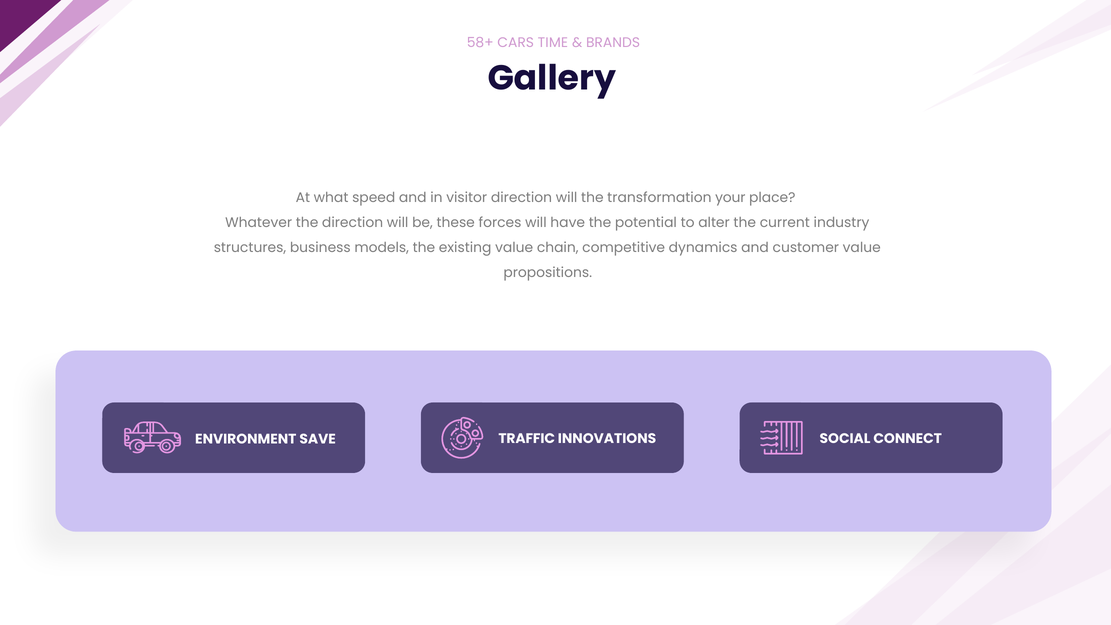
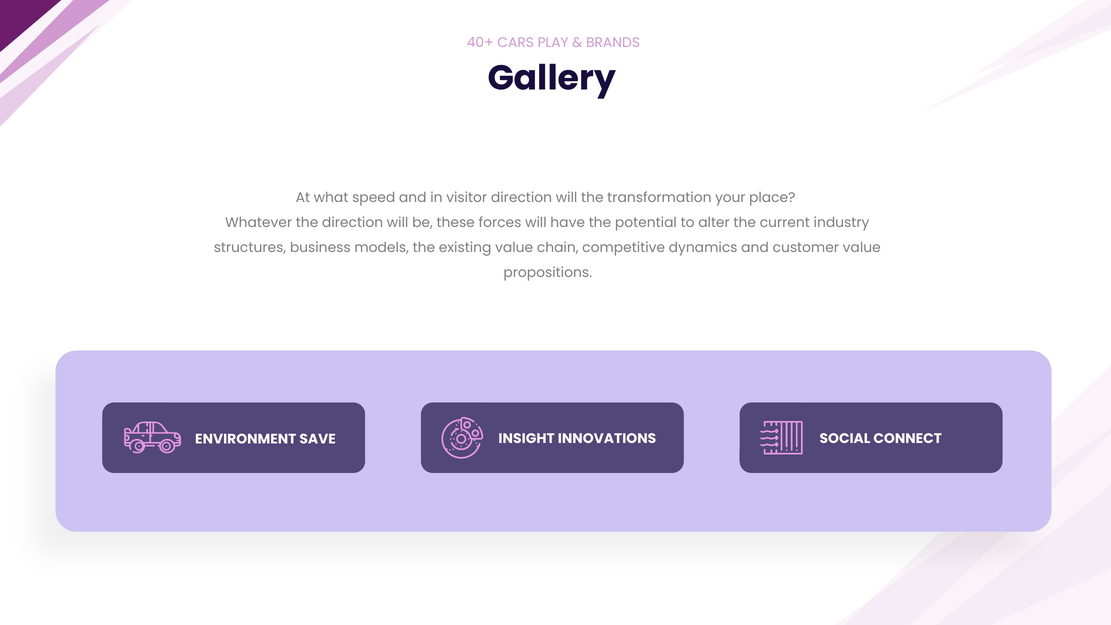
58+: 58+ -> 40+
TIME: TIME -> PLAY
TRAFFIC: TRAFFIC -> INSIGHT
